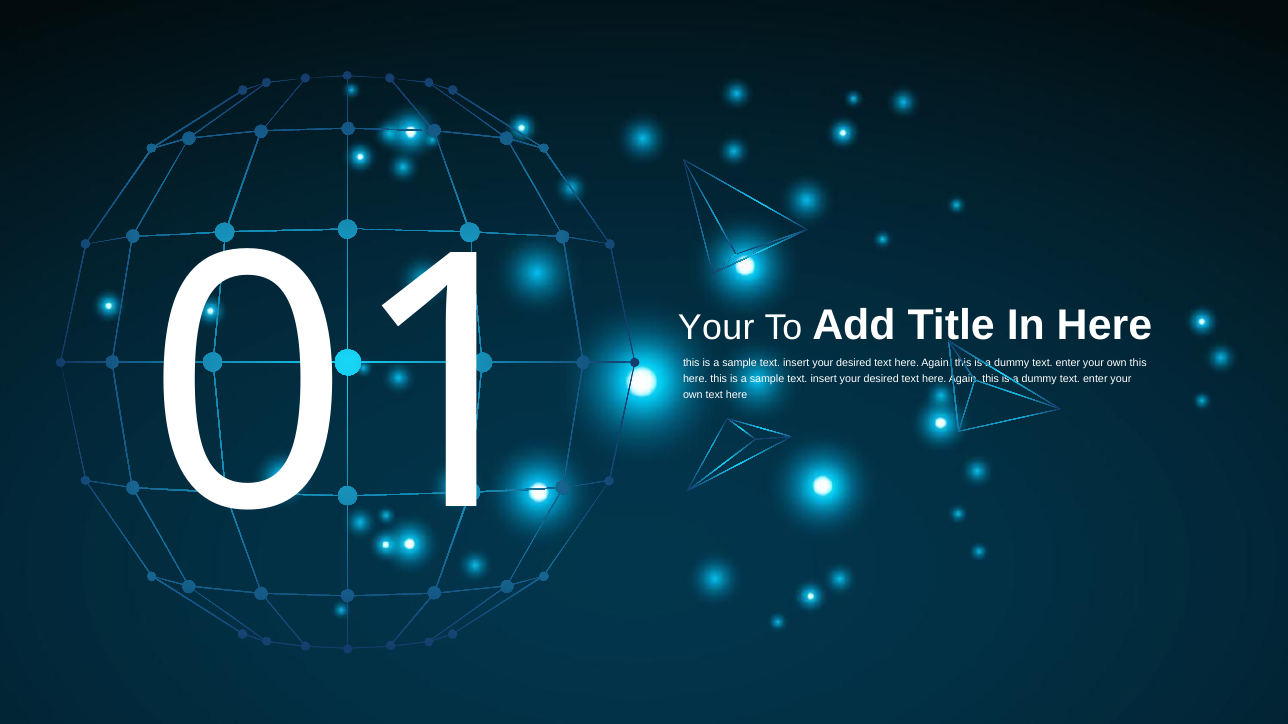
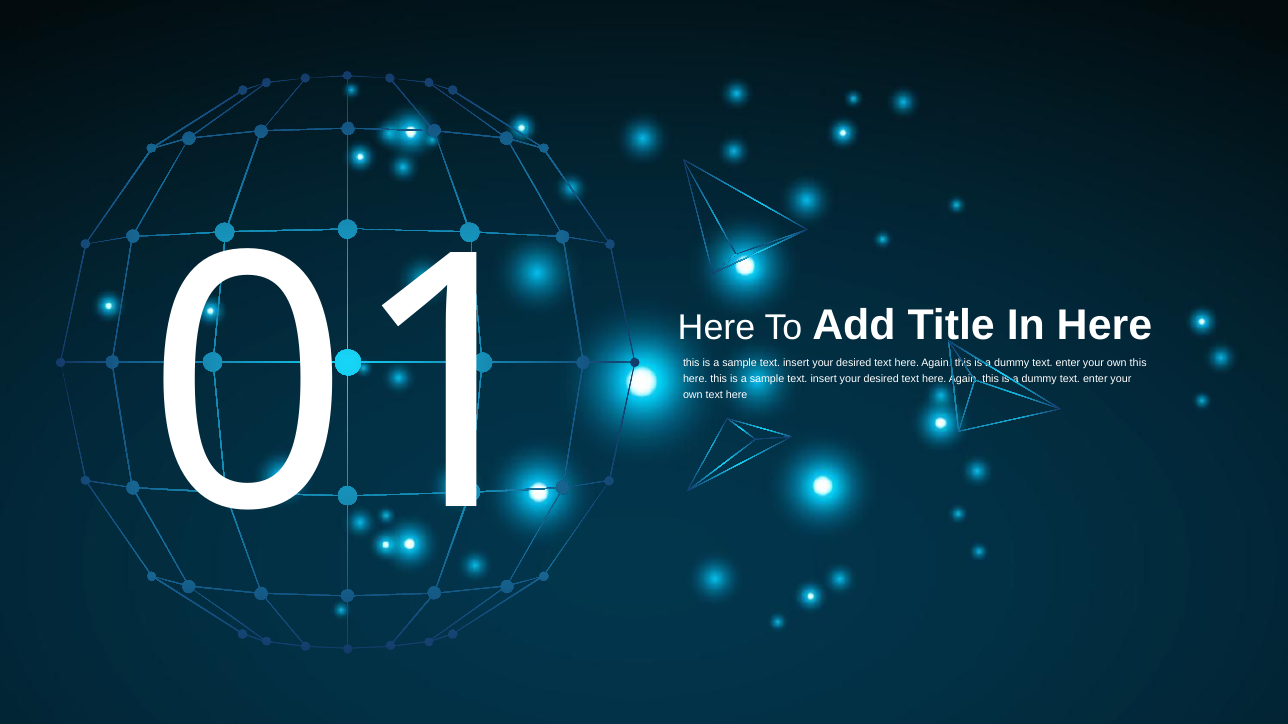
Your at (716, 328): Your -> Here
